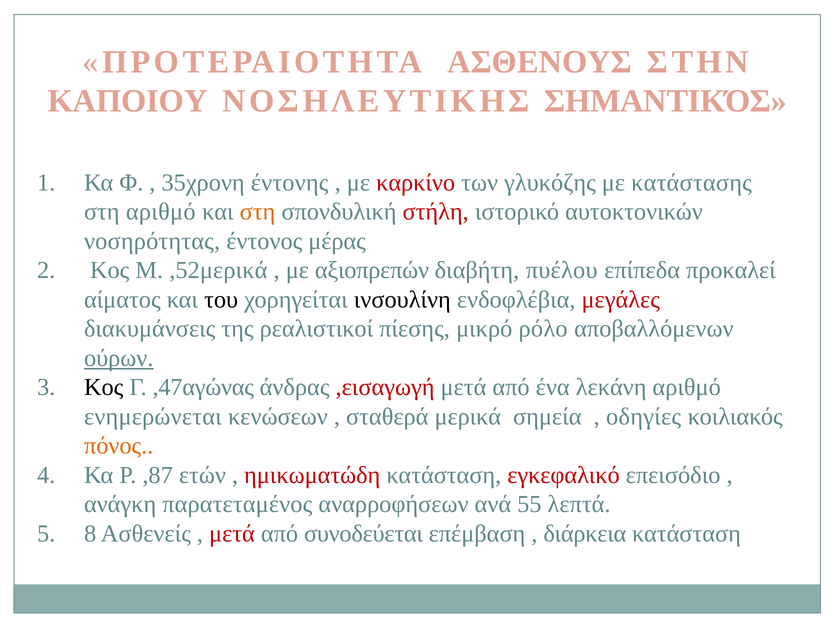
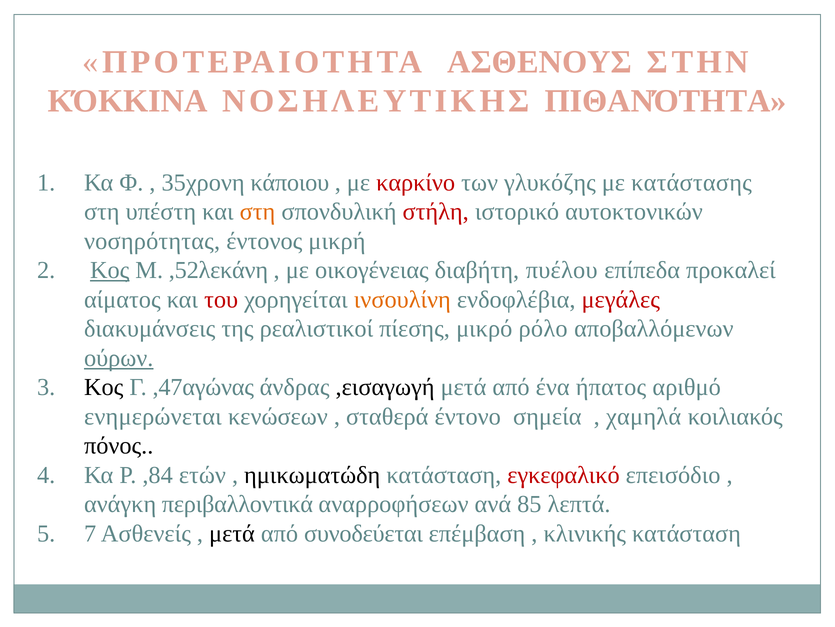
ΚΑΠΟΙΟΥ: ΚΑΠΟΙΟΥ -> ΚΌΚΚΙΝΑ
ΣΗΜΑΝΤΙΚΌΣ: ΣΗΜΑΝΤΙΚΌΣ -> ΠΙΘΑΝΌΤΗΤΑ
έντονης: έντονης -> κάποιου
στη αριθμό: αριθμό -> υπέστη
μέρας: μέρας -> μικρή
Κος at (110, 270) underline: none -> present
,52μερικά: ,52μερικά -> ,52λεκάνη
αξιοπρεπών: αξιοπρεπών -> οικογένειας
του colour: black -> red
ινσουλίνη colour: black -> orange
,εισαγωγή colour: red -> black
λεκάνη: λεκάνη -> ήπατος
μερικά: μερικά -> έντονο
οδηγίες: οδηγίες -> χαμηλά
πόνος colour: orange -> black
,87: ,87 -> ,84
ημικωματώδη colour: red -> black
παρατεταμένος: παρατεταμένος -> περιβαλλοντικά
55: 55 -> 85
8: 8 -> 7
μετά at (232, 533) colour: red -> black
διάρκεια: διάρκεια -> κλινικής
